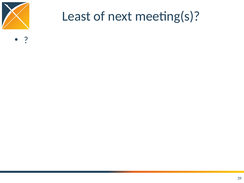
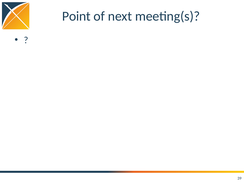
Least: Least -> Point
